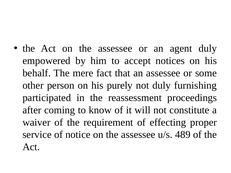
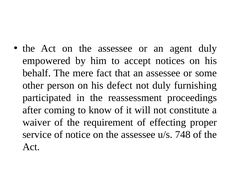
purely: purely -> defect
489: 489 -> 748
